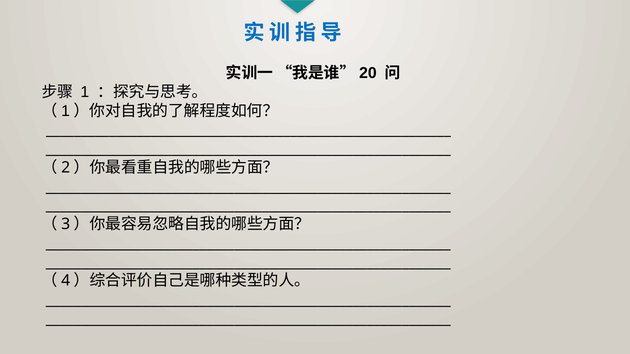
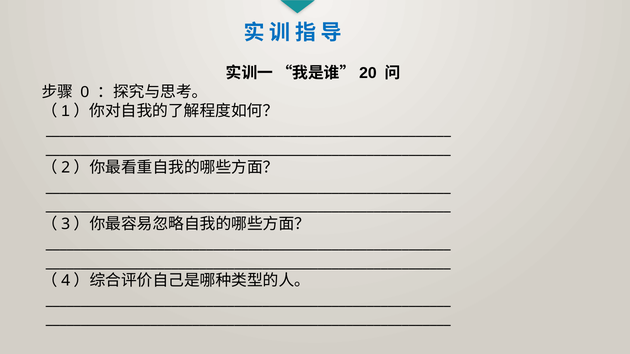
1: 1 -> 0
